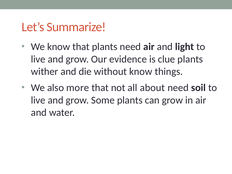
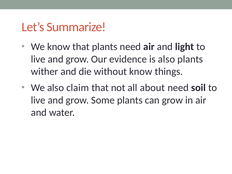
is clue: clue -> also
more: more -> claim
